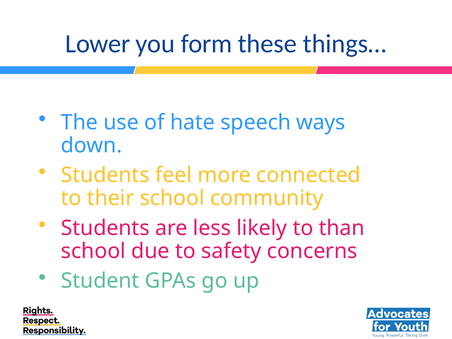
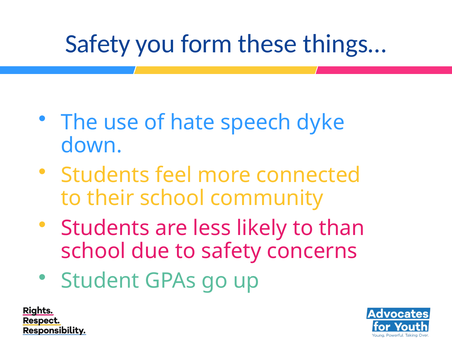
Lower at (98, 44): Lower -> Safety
ways: ways -> dyke
